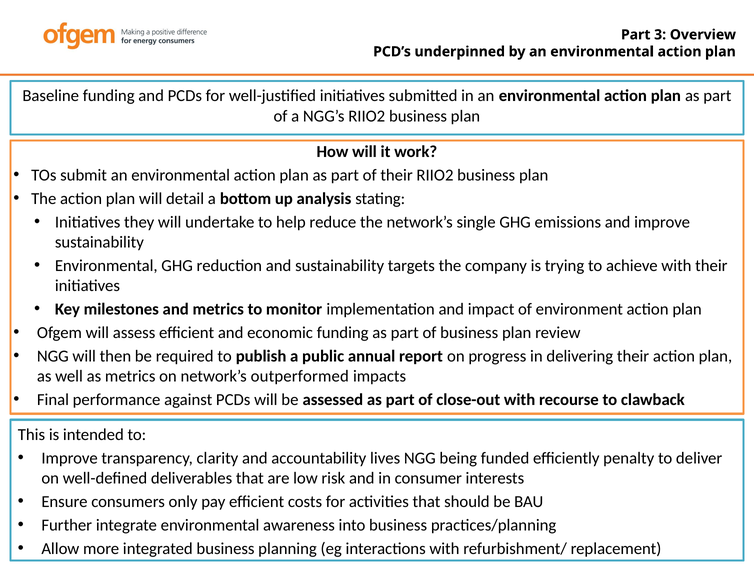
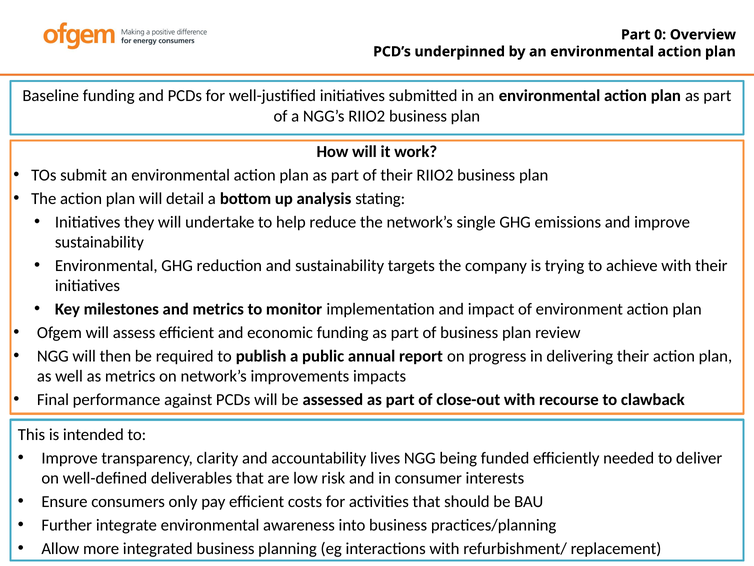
3: 3 -> 0
outperformed: outperformed -> improvements
penalty: penalty -> needed
